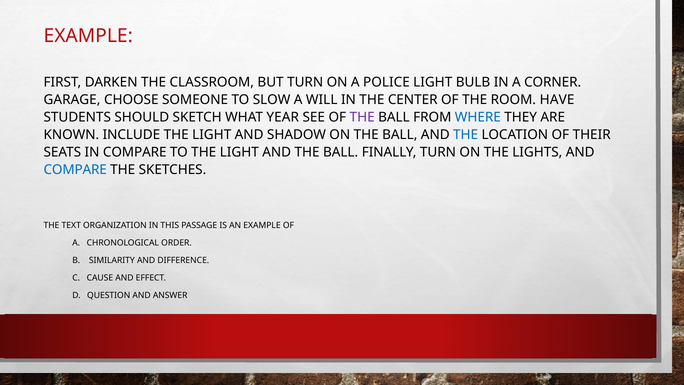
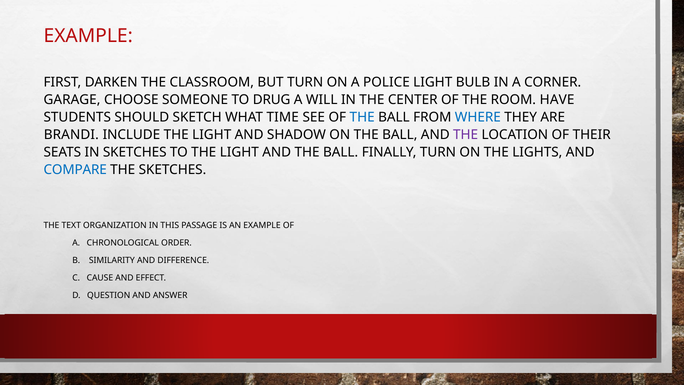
SLOW: SLOW -> DRUG
YEAR: YEAR -> TIME
THE at (362, 117) colour: purple -> blue
KNOWN: KNOWN -> BRANDI
THE at (466, 135) colour: blue -> purple
IN COMPARE: COMPARE -> SKETCHES
